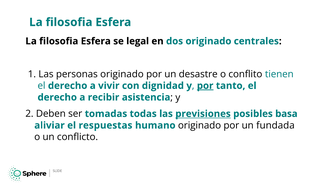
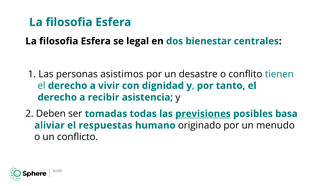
dos originado: originado -> bienestar
personas originado: originado -> asistimos
por at (205, 86) underline: present -> none
fundada: fundada -> menudo
